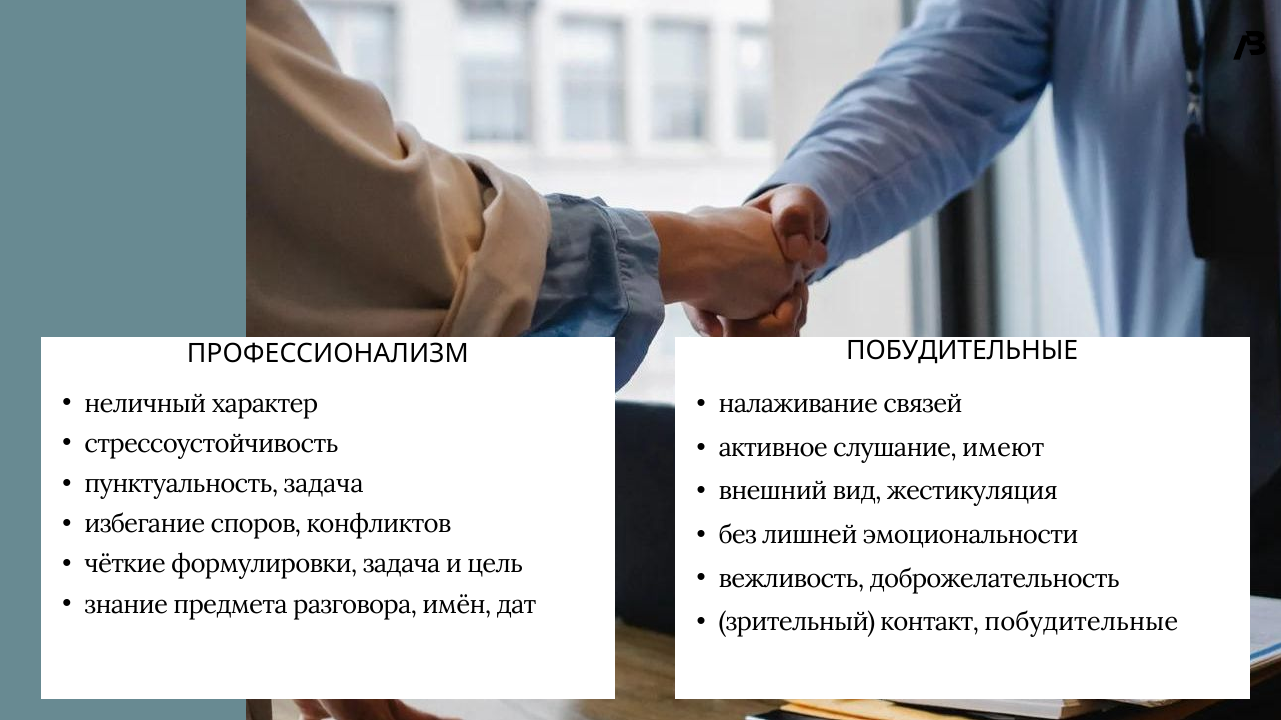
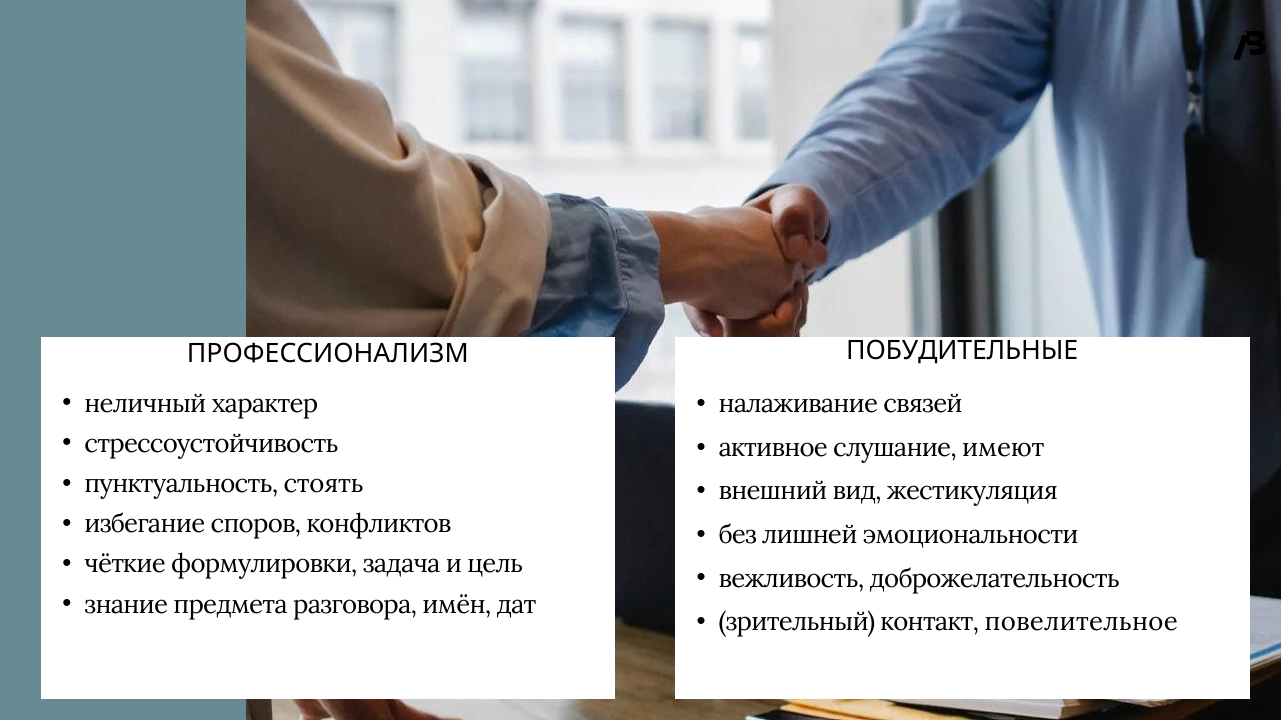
пунктуальность задача: задача -> стоять
контакт побудительные: побудительные -> повелительное
